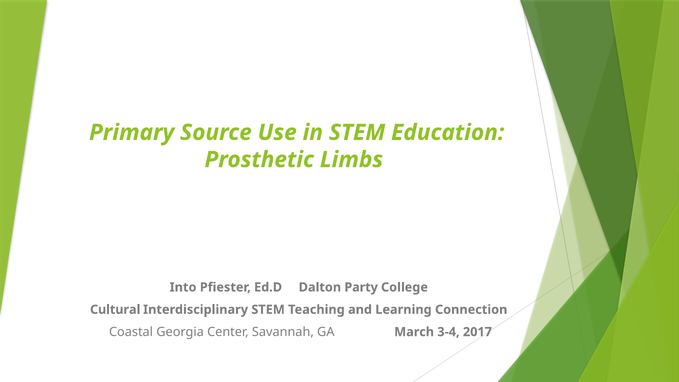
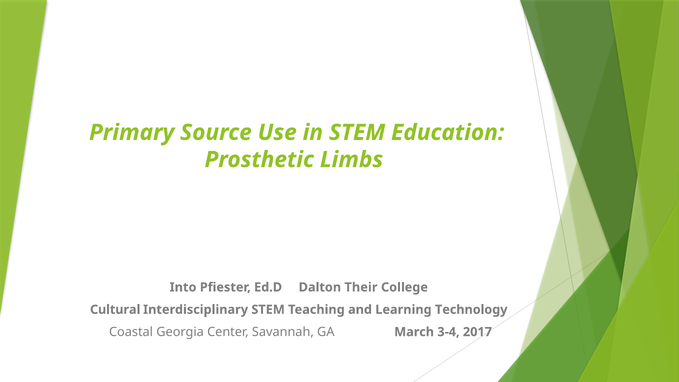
Party: Party -> Their
Connection: Connection -> Technology
